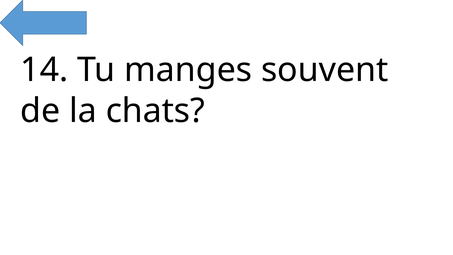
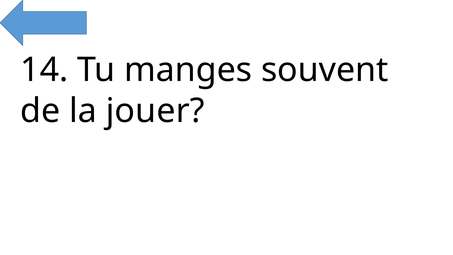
chats: chats -> jouer
